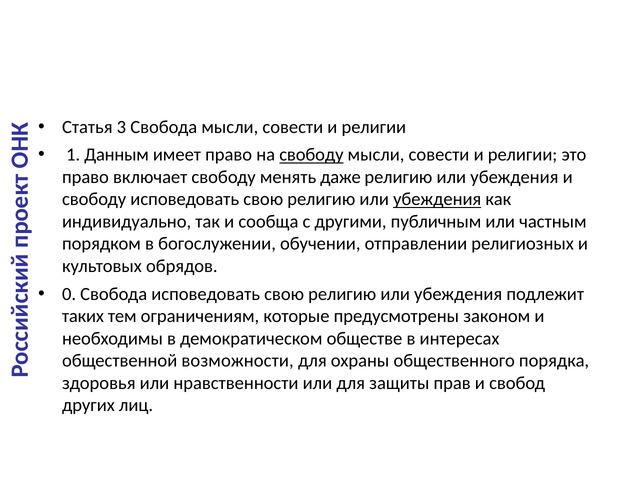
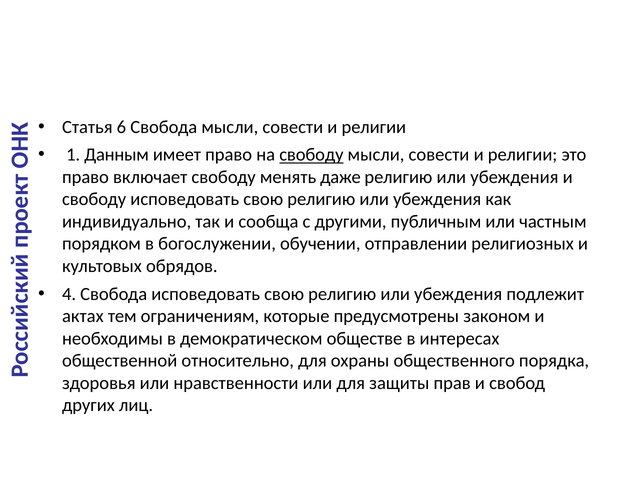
3: 3 -> 6
убеждения at (437, 199) underline: present -> none
0: 0 -> 4
таких: таких -> актах
возможности: возможности -> относительно
